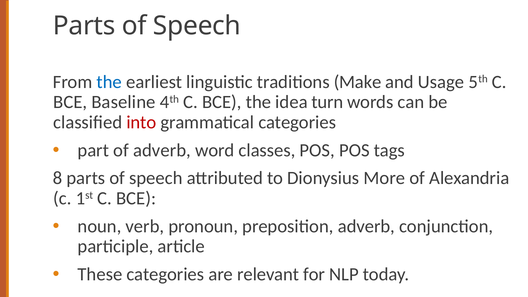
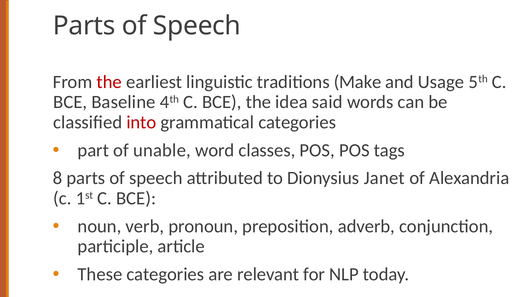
the at (109, 82) colour: blue -> red
turn: turn -> said
of adverb: adverb -> unable
More: More -> Janet
